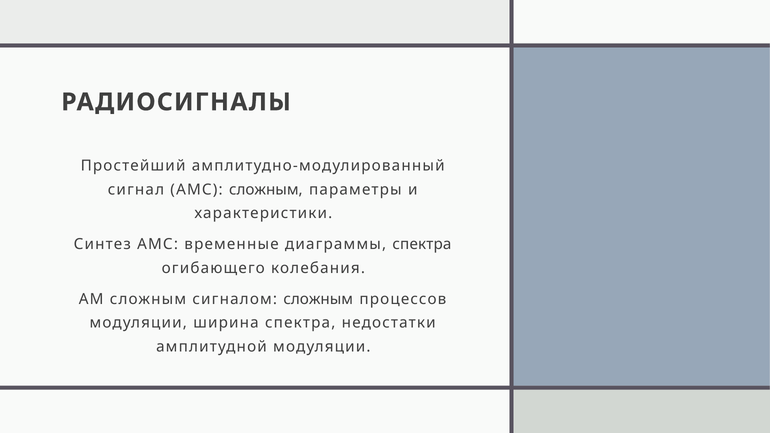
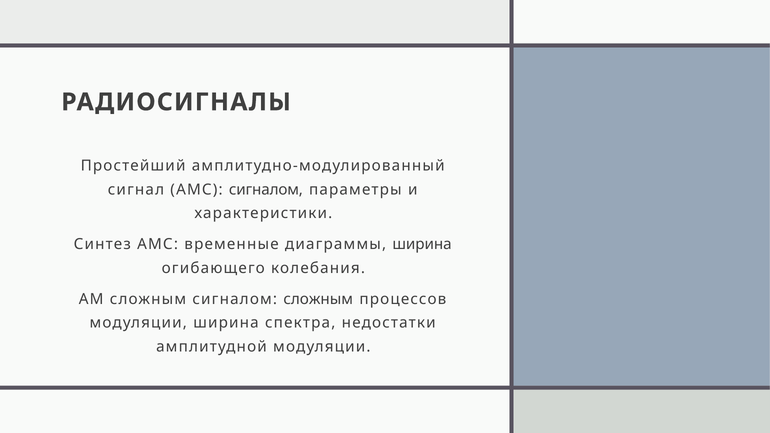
АМС сложным: сложным -> сигналом
диаграммы спектра: спектра -> ширина
